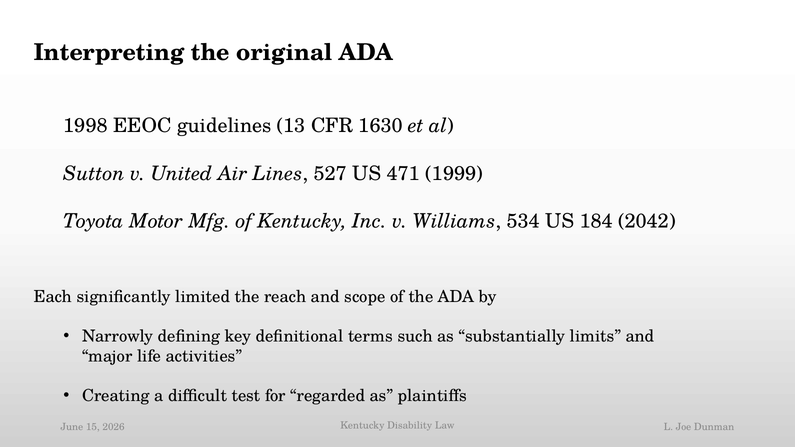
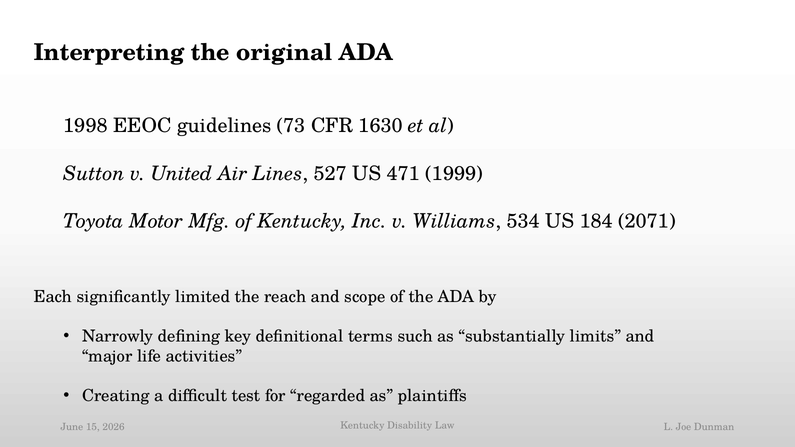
13: 13 -> 73
2042: 2042 -> 2071
